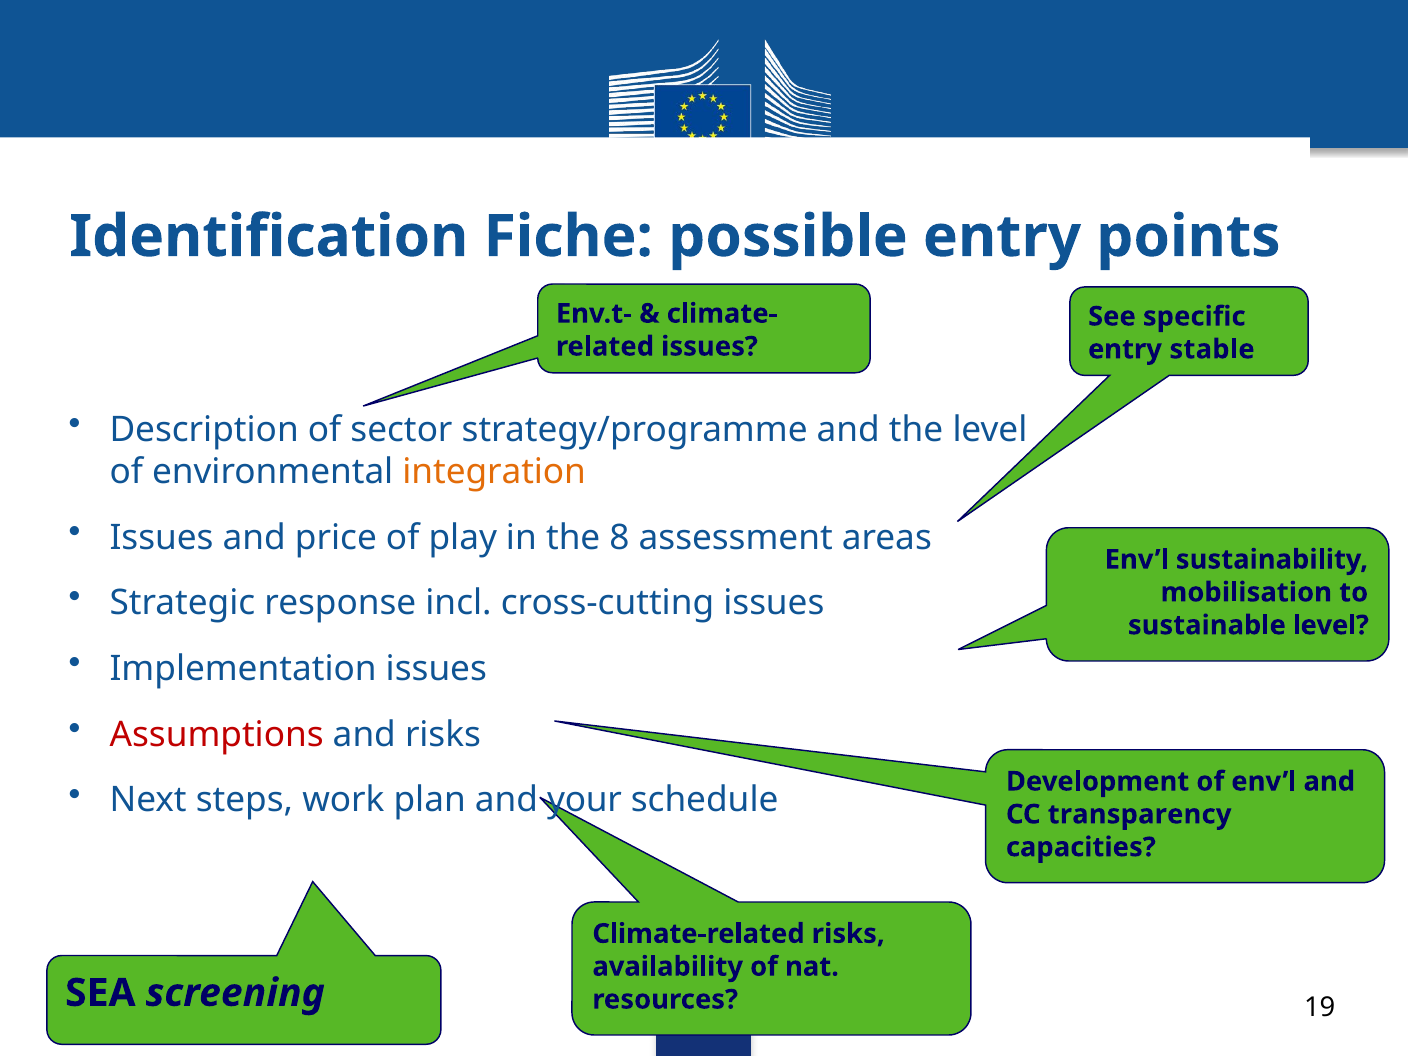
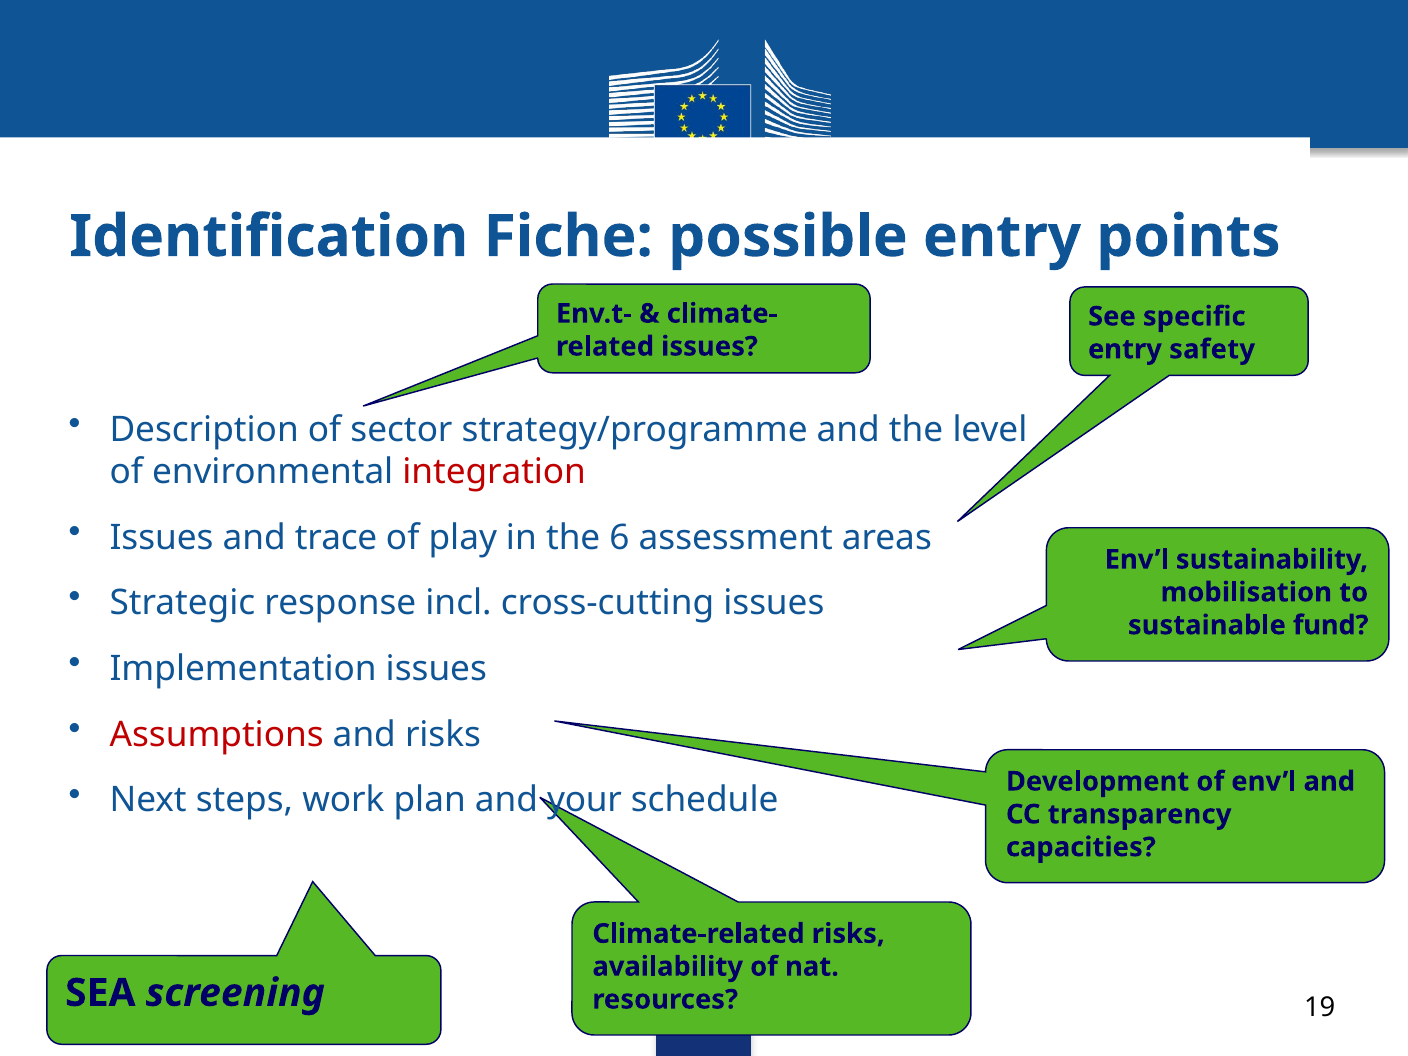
stable: stable -> safety
integration colour: orange -> red
price: price -> trace
8: 8 -> 6
sustainable level: level -> fund
